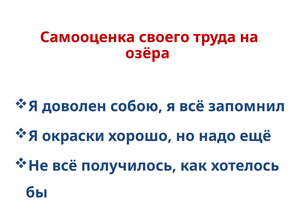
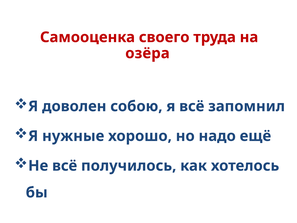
окраски: окраски -> нужные
